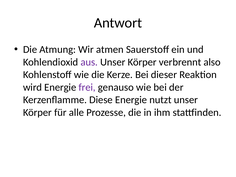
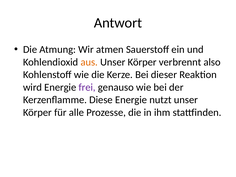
aus colour: purple -> orange
